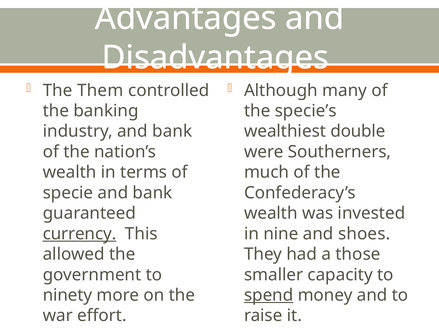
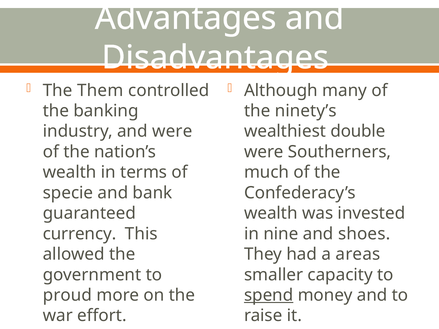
specie’s: specie’s -> ninety’s
industry and bank: bank -> were
currency underline: present -> none
those: those -> areas
ninety: ninety -> proud
